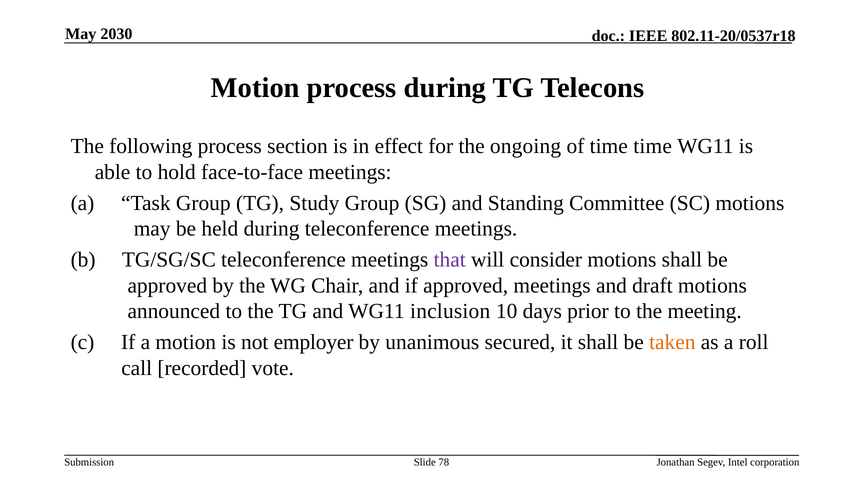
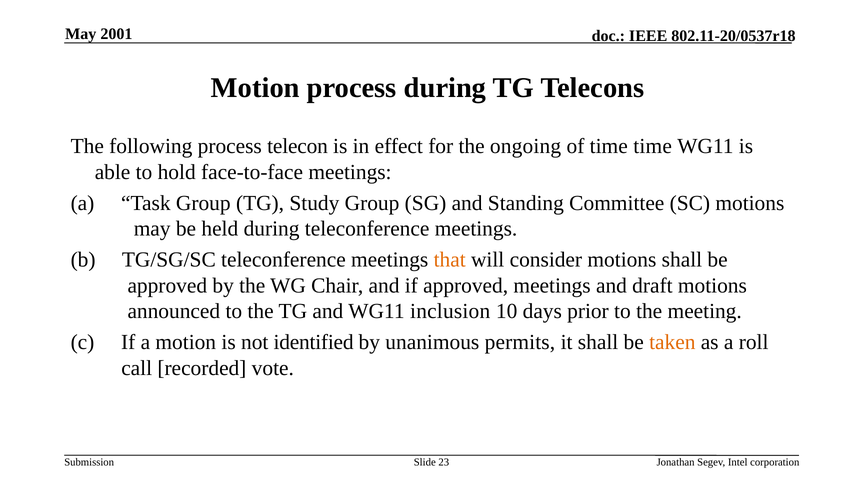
2030: 2030 -> 2001
section: section -> telecon
that colour: purple -> orange
employer: employer -> identified
secured: secured -> permits
78: 78 -> 23
